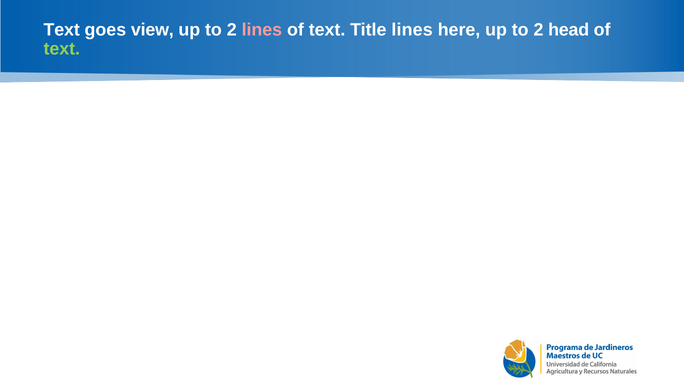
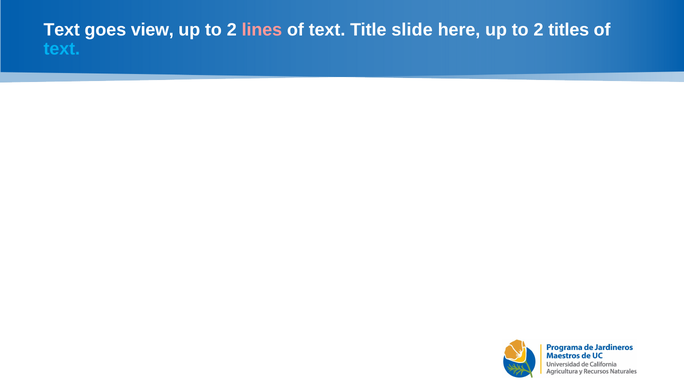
Title lines: lines -> slide
head: head -> titles
text at (62, 49) colour: light green -> light blue
